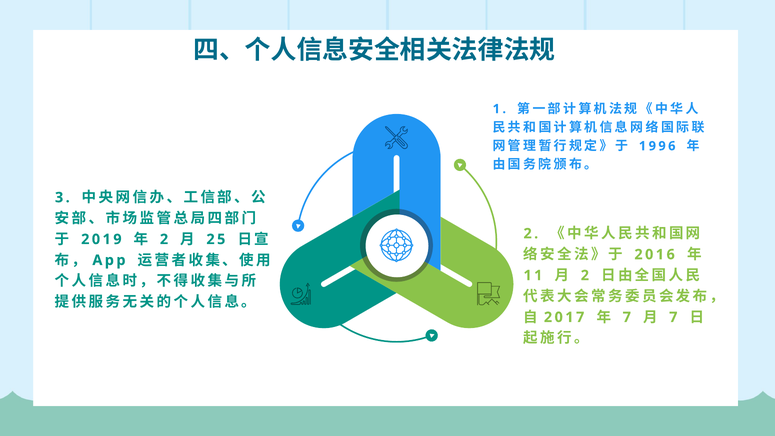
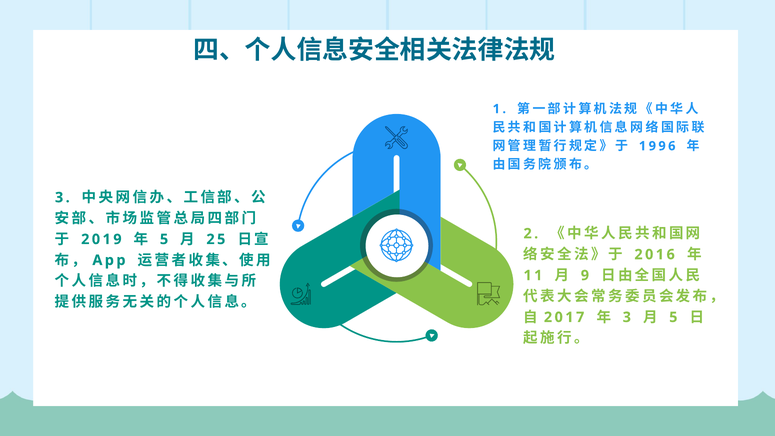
2 at (164, 239): 2 -> 5
2 at (585, 275): 2 -> 9
7 at (627, 317): 7 -> 3
7 at (673, 317): 7 -> 5
